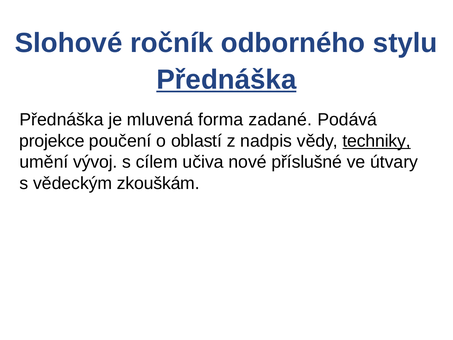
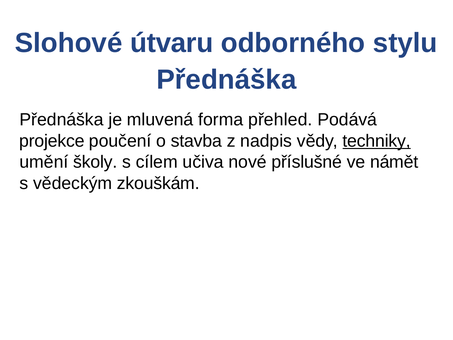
ročník: ročník -> útvaru
Přednáška at (226, 79) underline: present -> none
zadané: zadané -> přehled
oblastí: oblastí -> stavba
vývoj: vývoj -> školy
útvary: útvary -> námět
